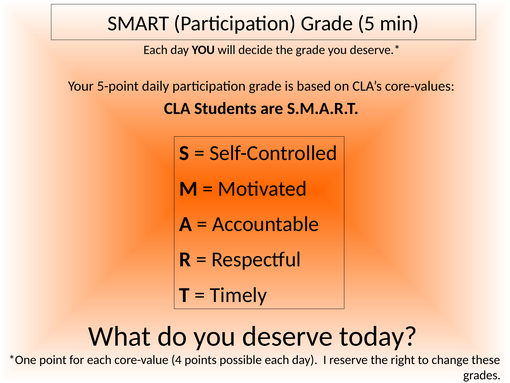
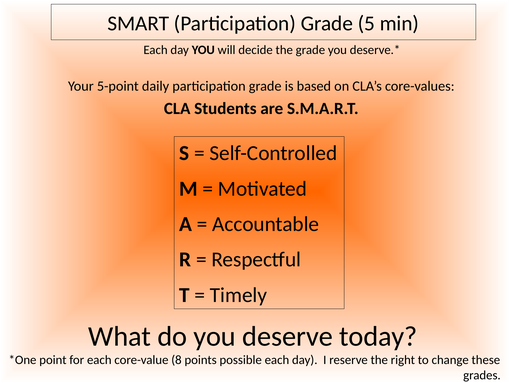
4: 4 -> 8
